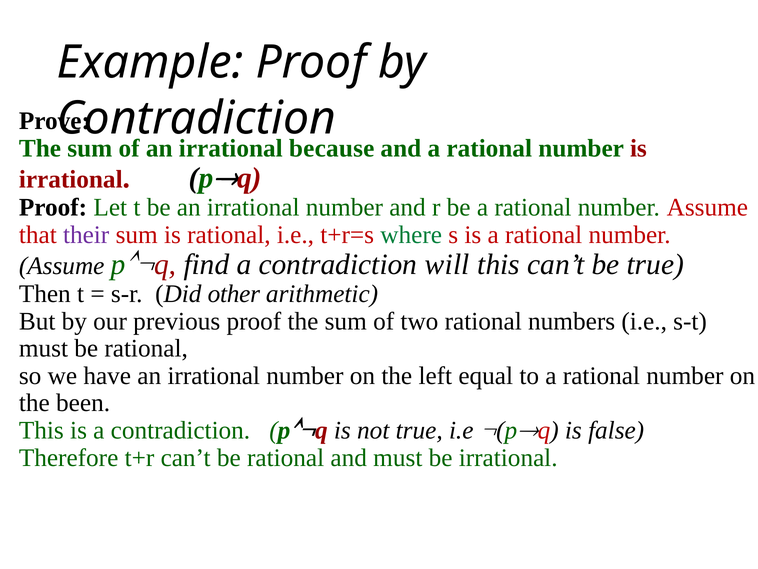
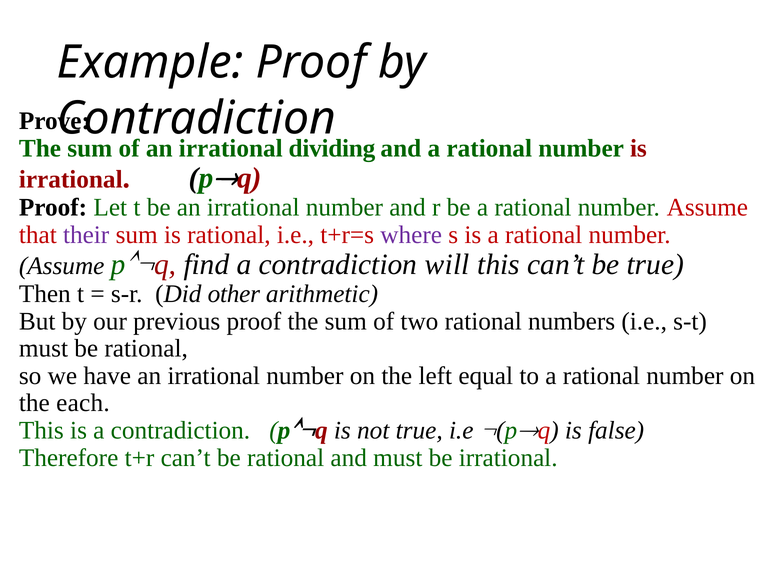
because: because -> dividing
where colour: green -> purple
been: been -> each
